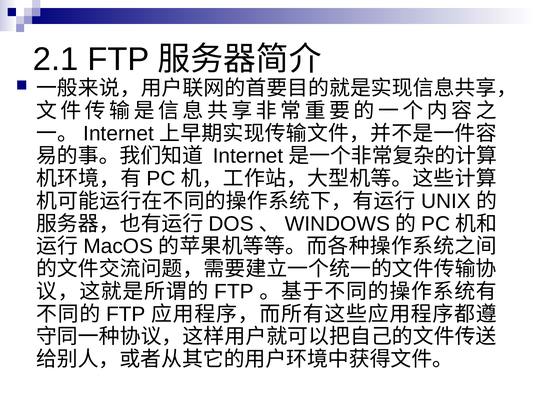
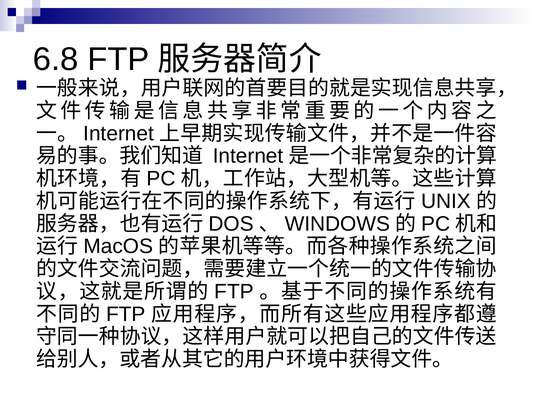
2.1: 2.1 -> 6.8
